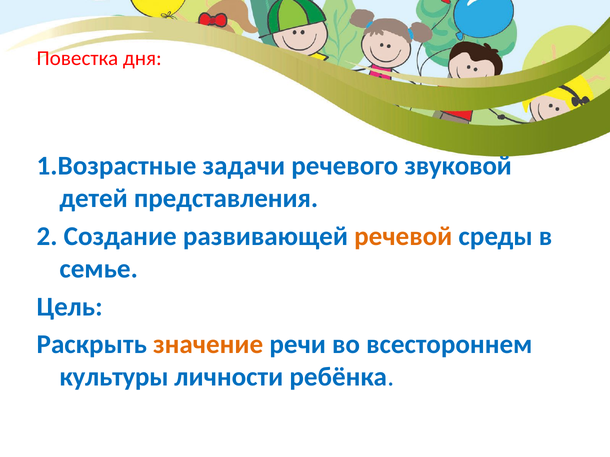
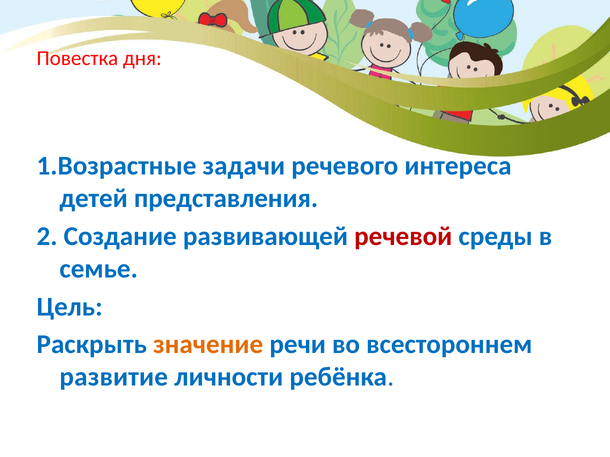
звуковой: звуковой -> интереса
речевой colour: orange -> red
культуры: культуры -> развитие
